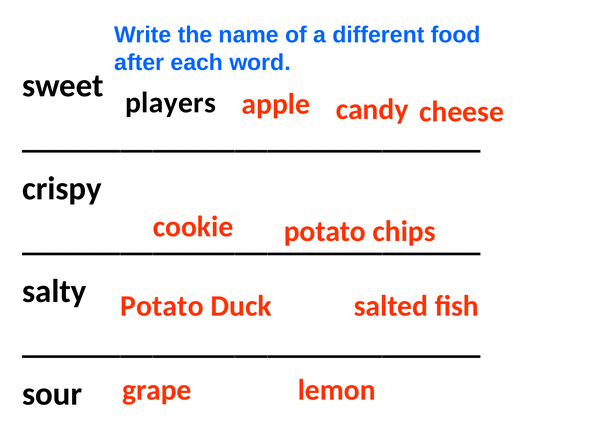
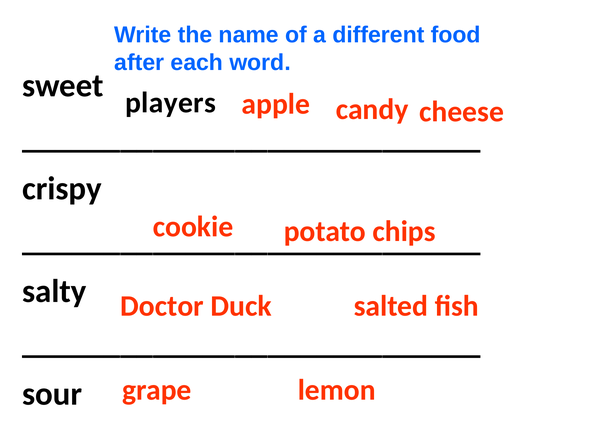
Potato at (162, 306): Potato -> Doctor
